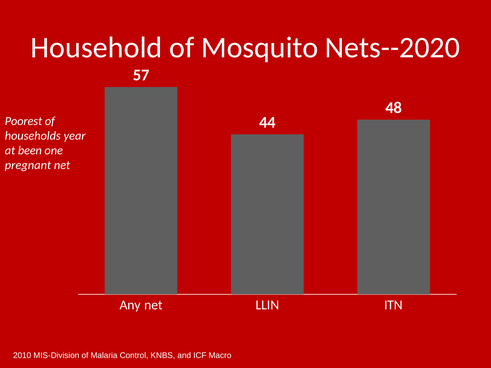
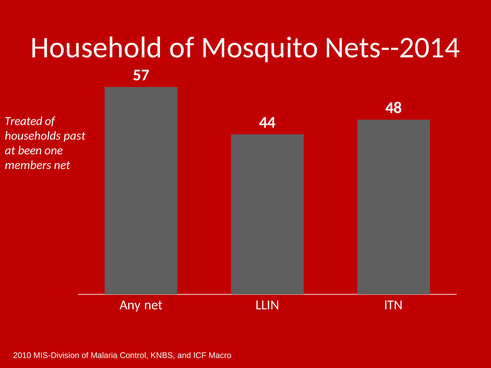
Nets--2020: Nets--2020 -> Nets--2014
Poorest: Poorest -> Treated
year: year -> past
pregnant: pregnant -> members
